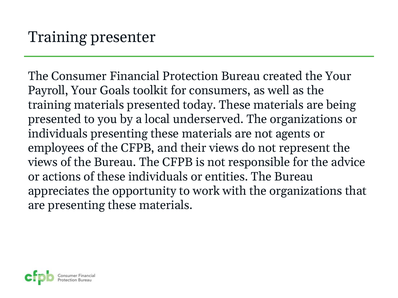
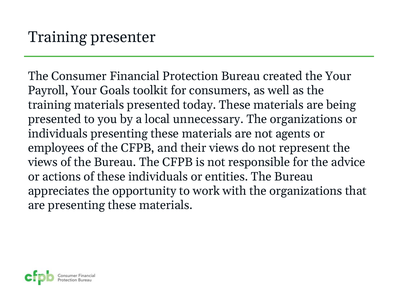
underserved: underserved -> unnecessary
